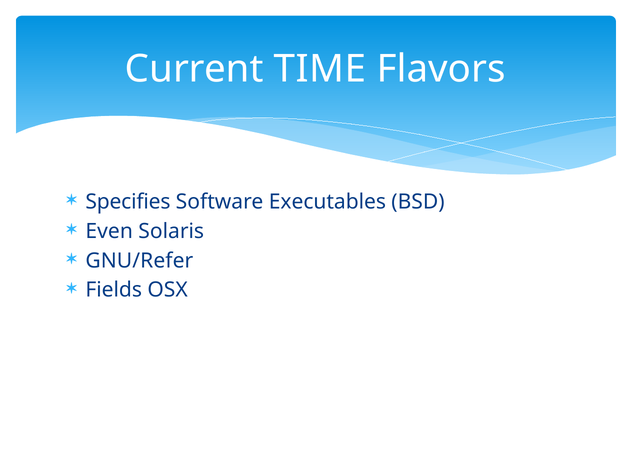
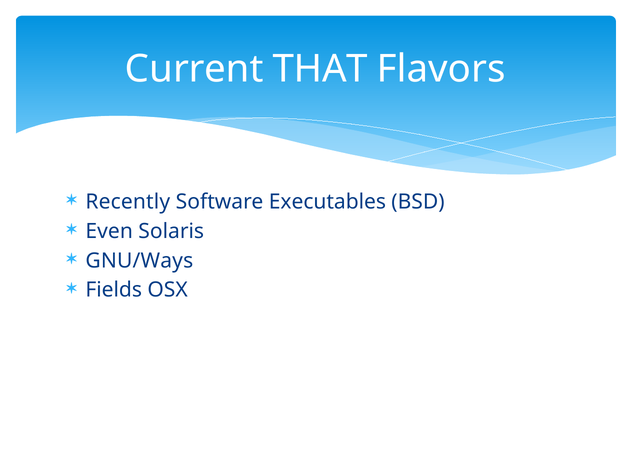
TIME: TIME -> THAT
Specifies: Specifies -> Recently
GNU/Refer: GNU/Refer -> GNU/Ways
